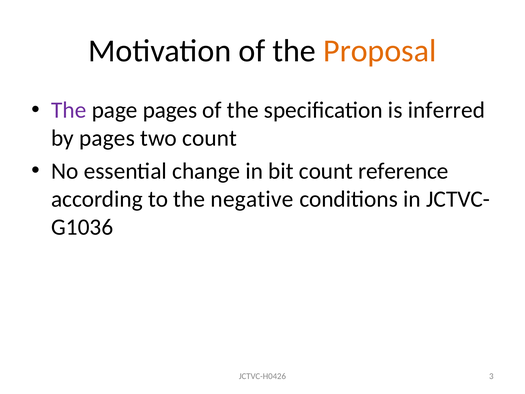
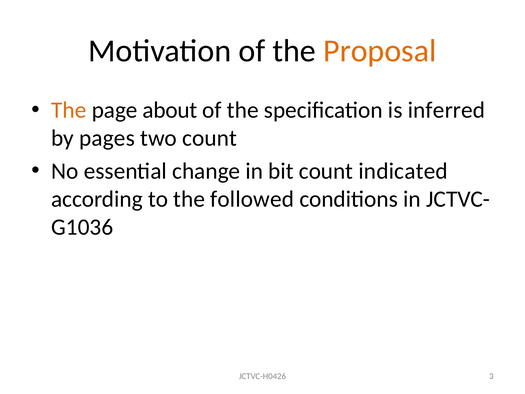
The at (69, 110) colour: purple -> orange
page pages: pages -> about
reference: reference -> indicated
negative: negative -> followed
